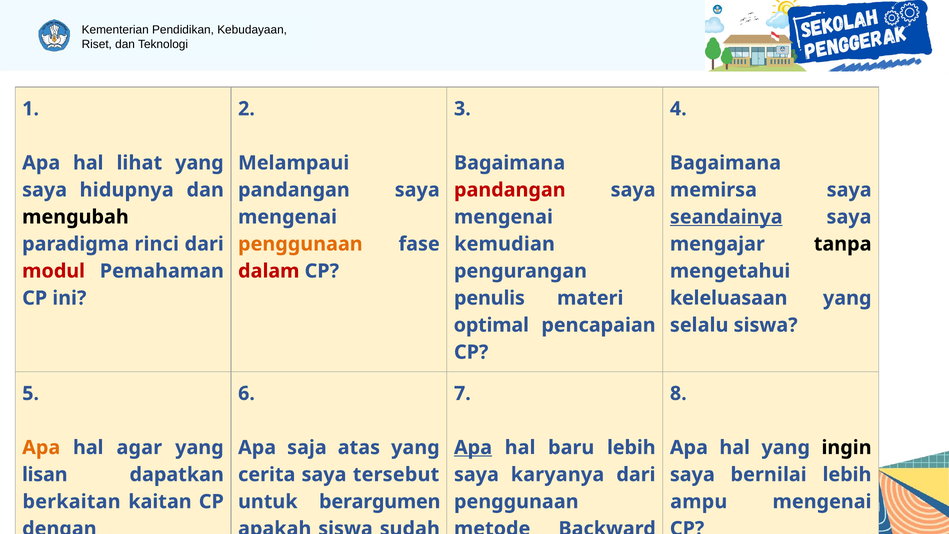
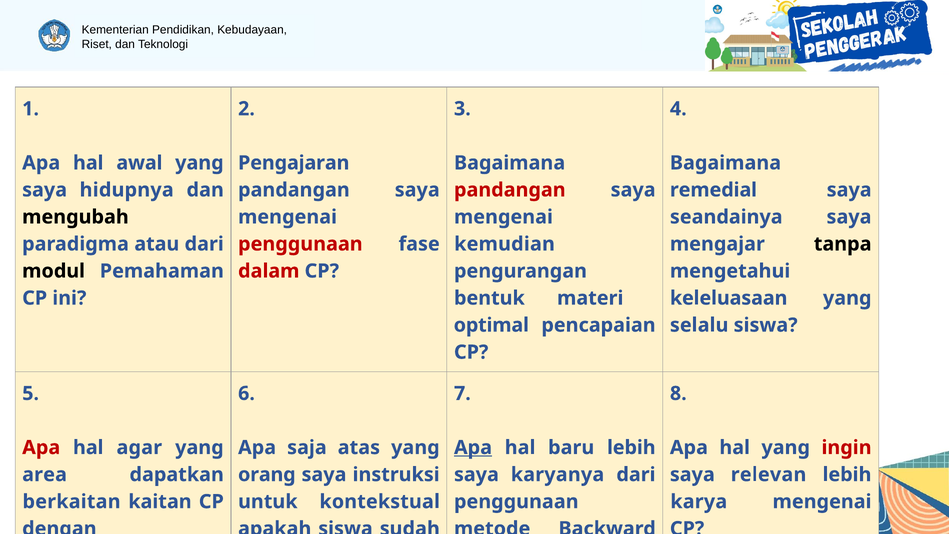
lihat: lihat -> awal
Melampaui: Melampaui -> Pengajaran
memirsa: memirsa -> remedial
seandainya underline: present -> none
rinci: rinci -> atau
penggunaan at (300, 244) colour: orange -> red
modul colour: red -> black
penulis: penulis -> bentuk
Apa at (41, 447) colour: orange -> red
ingin colour: black -> red
lisan: lisan -> area
cerita: cerita -> orang
tersebut: tersebut -> instruksi
bernilai: bernilai -> relevan
berargumen: berargumen -> kontekstual
ampu: ampu -> karya
